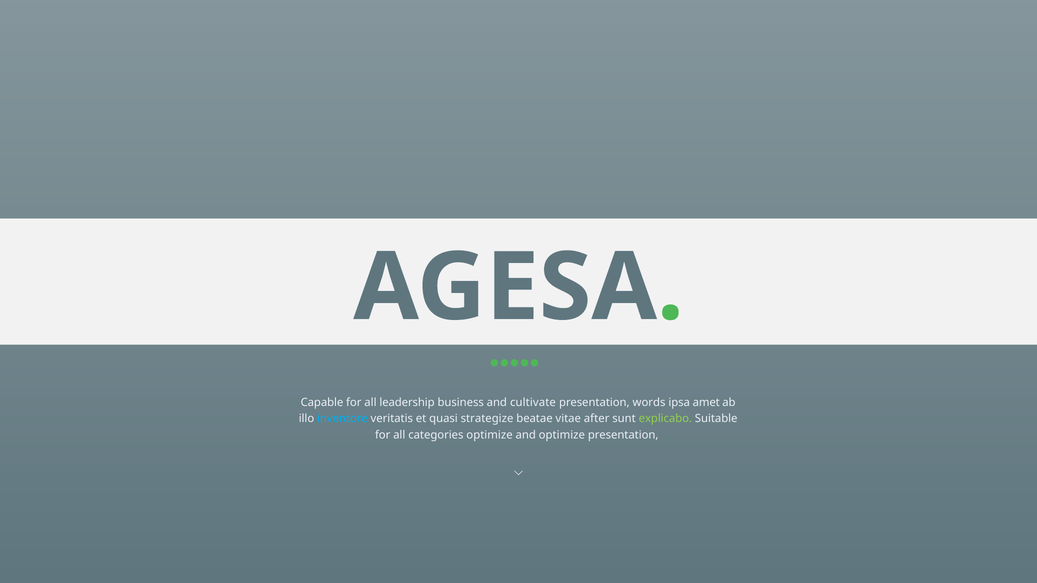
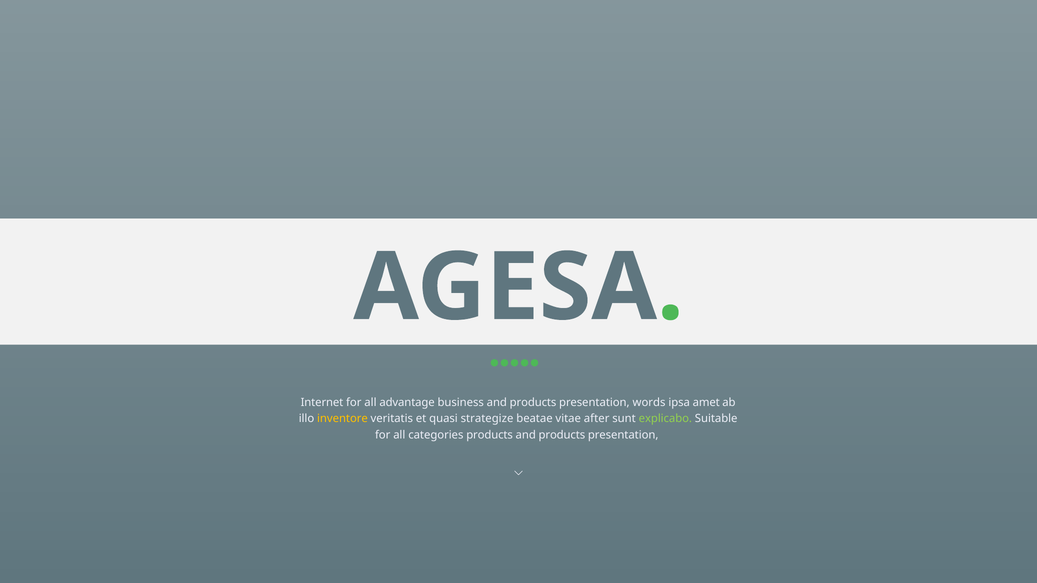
Capable: Capable -> Internet
leadership: leadership -> advantage
business and cultivate: cultivate -> products
inventore colour: light blue -> yellow
categories optimize: optimize -> products
optimize at (562, 435): optimize -> products
